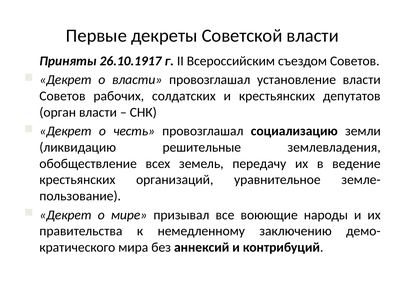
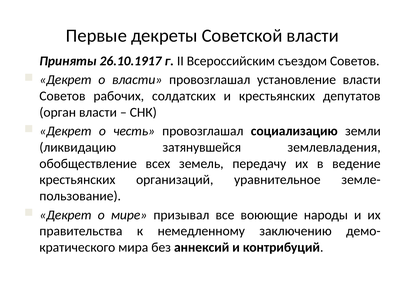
решительные: решительные -> затянувшейся
